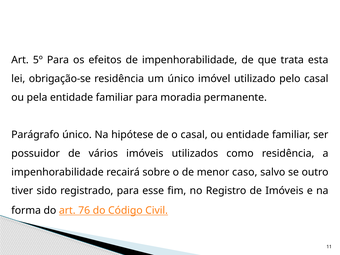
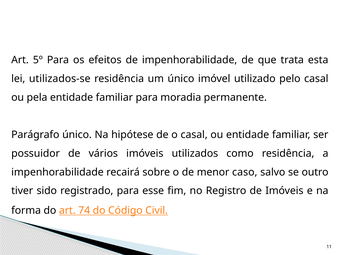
obrigação-se: obrigação-se -> utilizados-se
76: 76 -> 74
